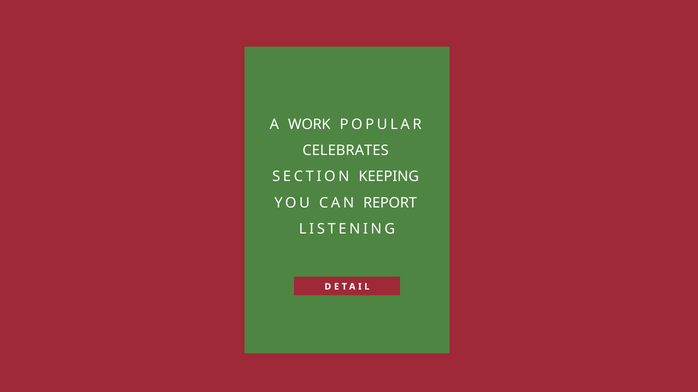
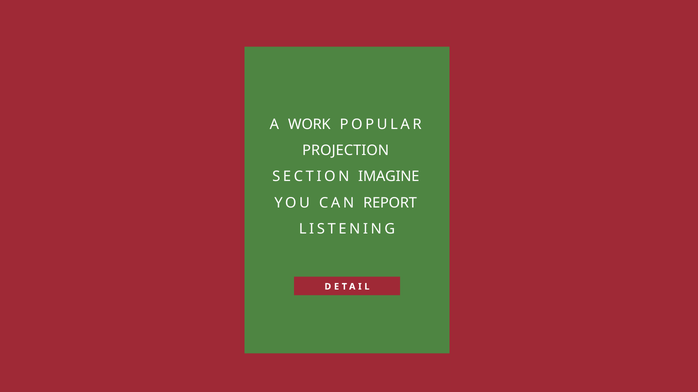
CELEBRATES: CELEBRATES -> PROJECTION
KEEPING: KEEPING -> IMAGINE
